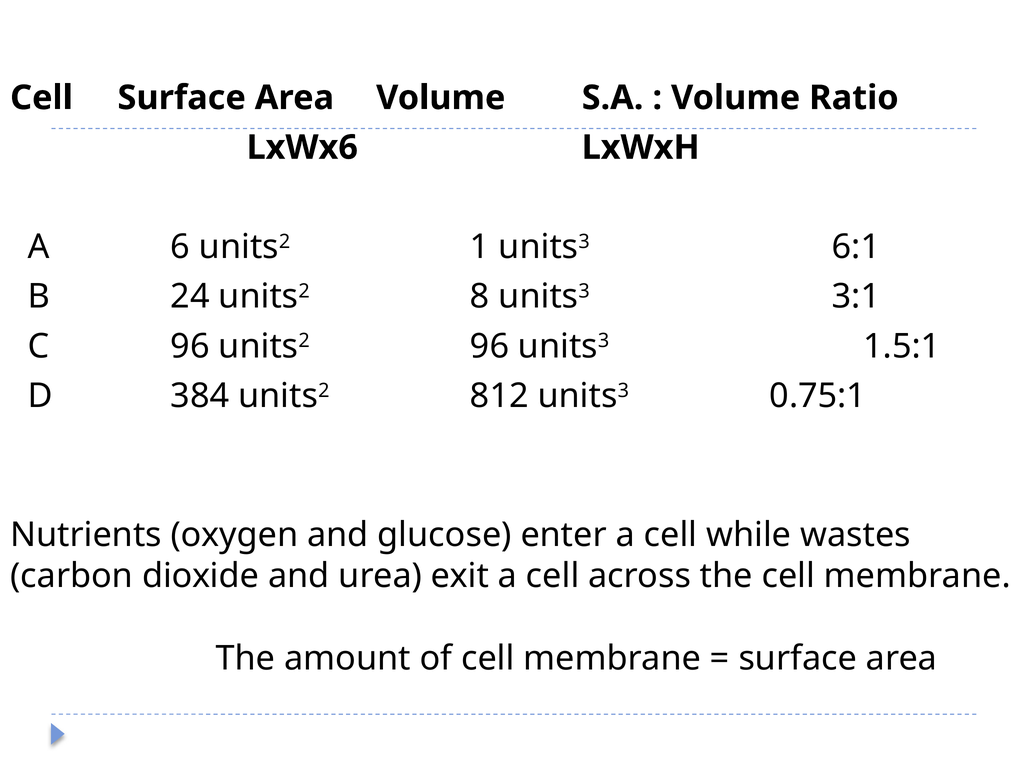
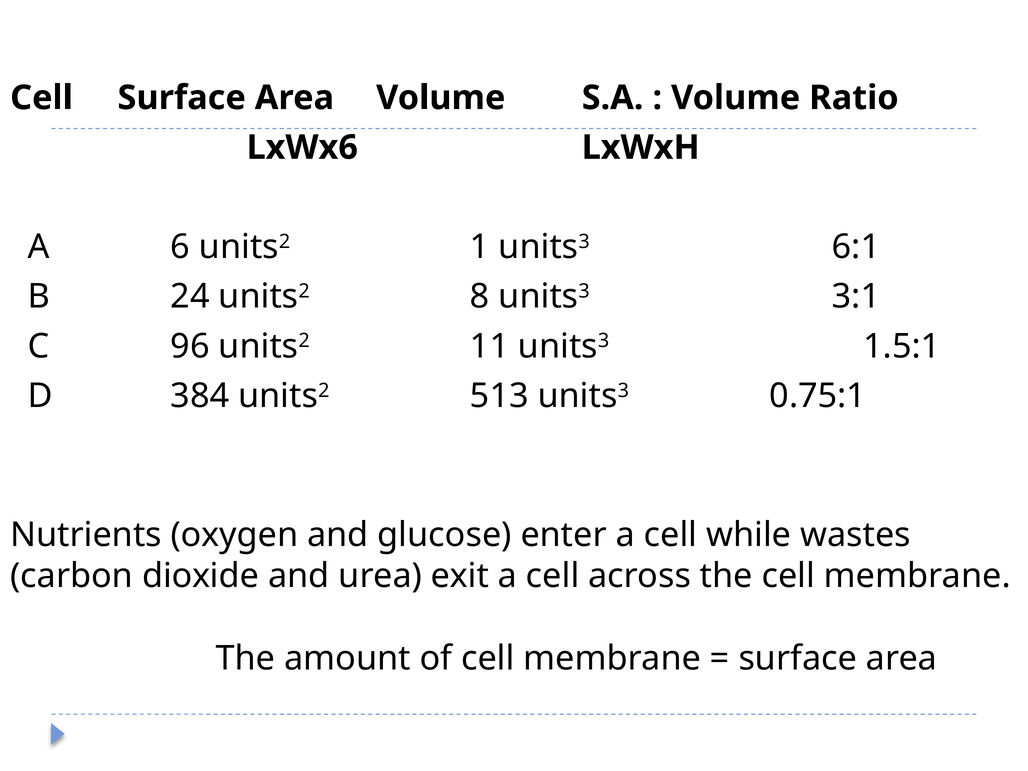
units2 96: 96 -> 11
812: 812 -> 513
